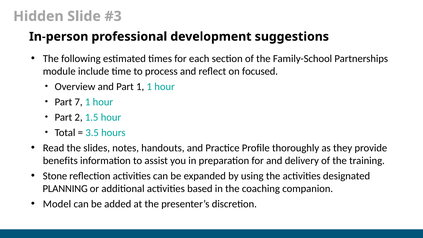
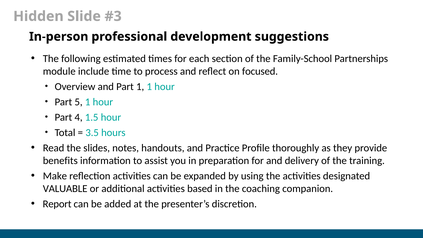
7: 7 -> 5
2: 2 -> 4
Stone: Stone -> Make
PLANNING: PLANNING -> VALUABLE
Model: Model -> Report
